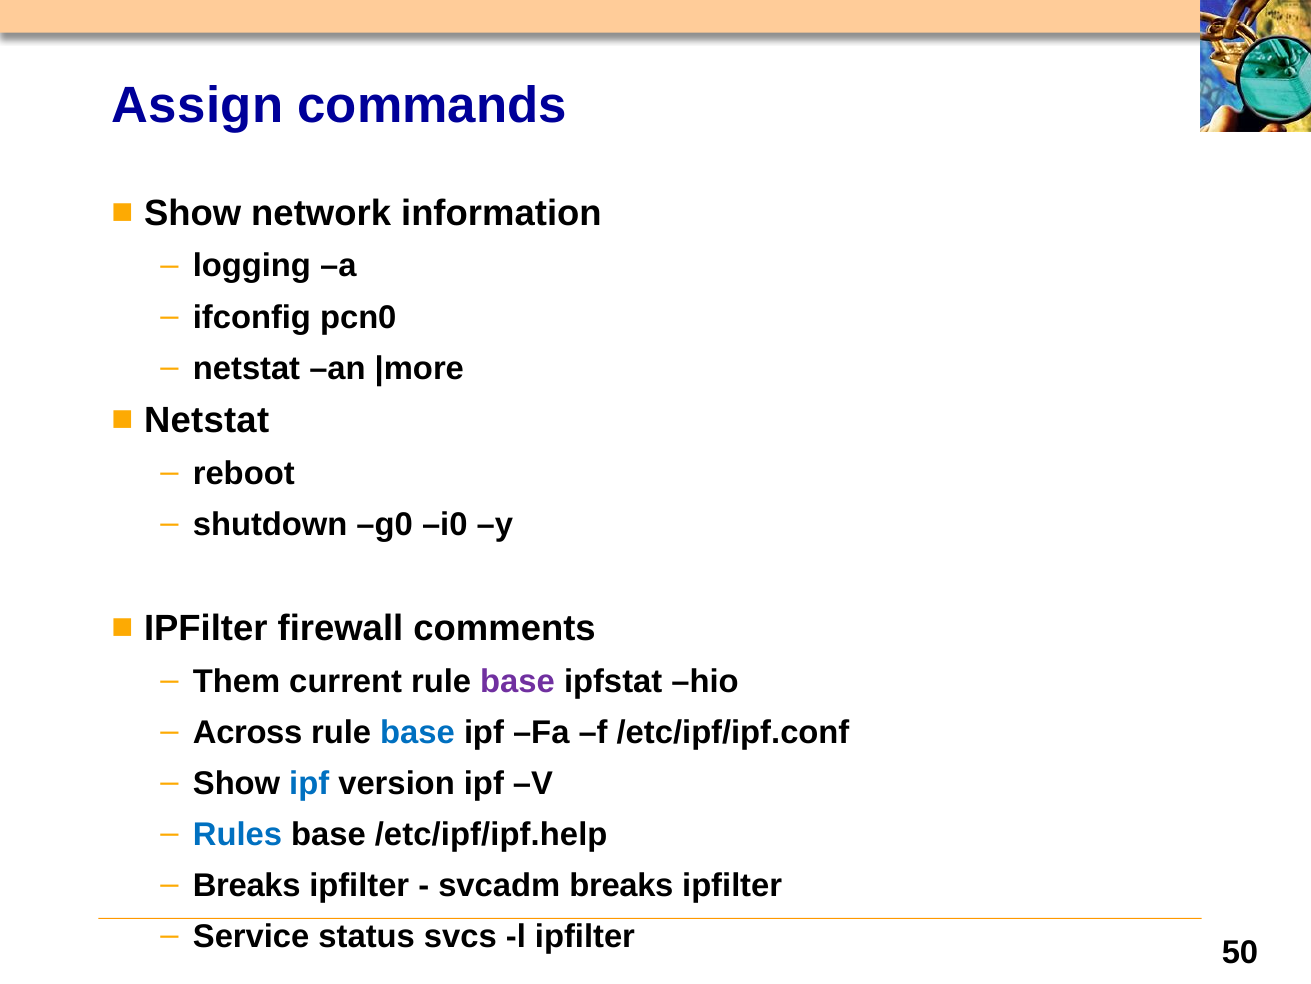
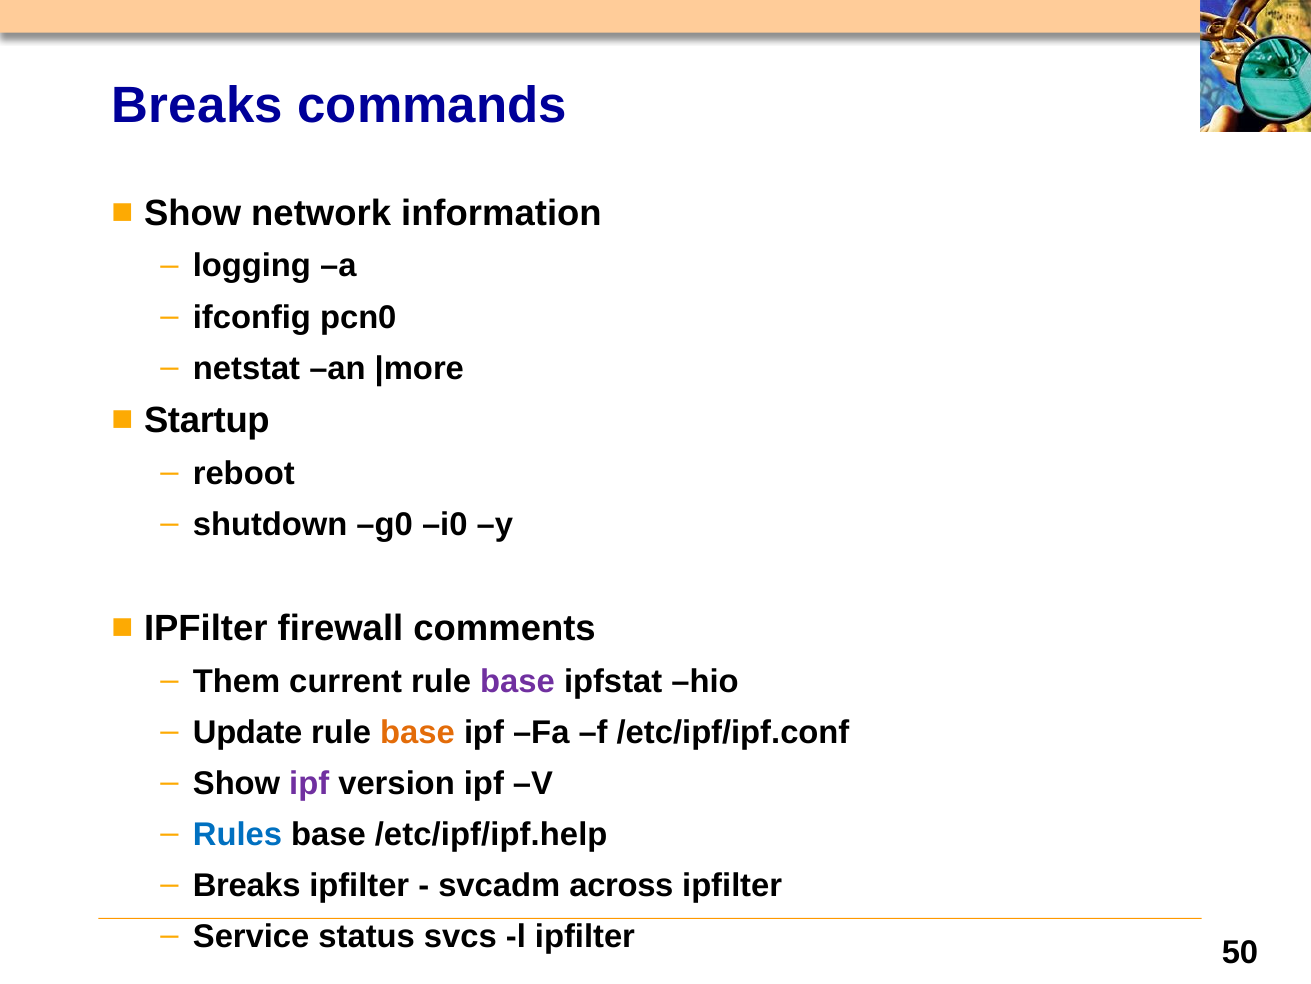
Assign at (197, 105): Assign -> Breaks
Netstat at (207, 421): Netstat -> Startup
Across: Across -> Update
base at (418, 732) colour: blue -> orange
ipf at (309, 783) colour: blue -> purple
svcadm breaks: breaks -> across
